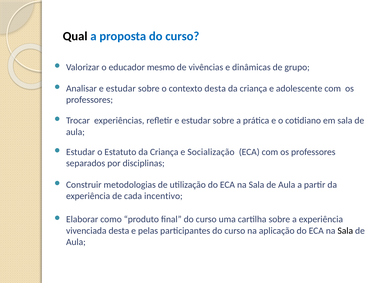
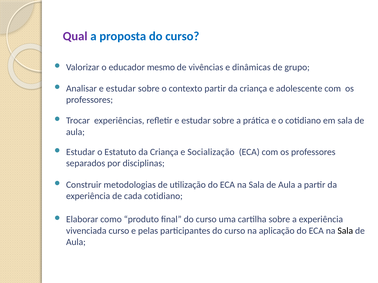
Qual colour: black -> purple
contexto desta: desta -> partir
cada incentivo: incentivo -> cotidiano
vivenciada desta: desta -> curso
